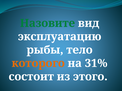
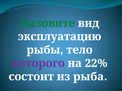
которого colour: orange -> purple
31%: 31% -> 22%
этого: этого -> рыба
